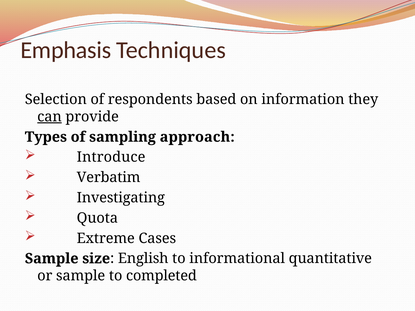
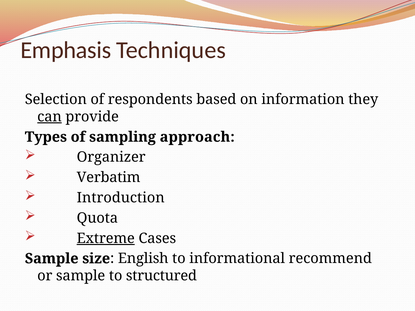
Introduce: Introduce -> Organizer
Investigating: Investigating -> Introduction
Extreme underline: none -> present
quantitative: quantitative -> recommend
completed: completed -> structured
